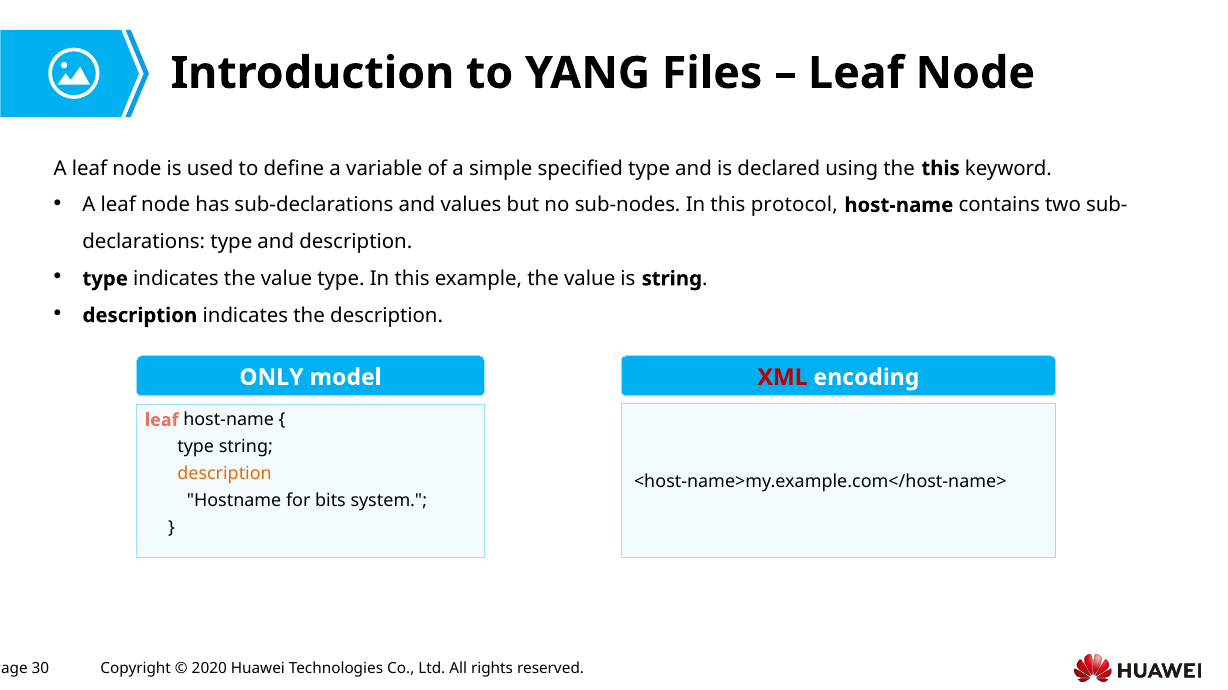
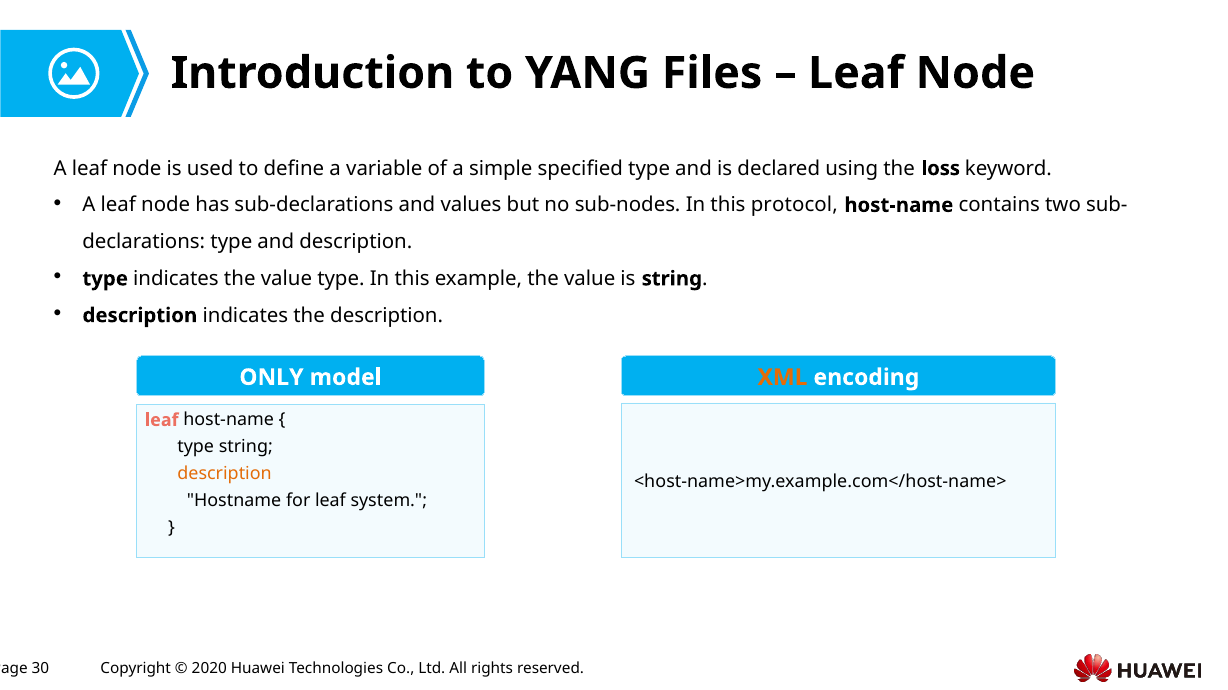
the this: this -> loss
XML colour: red -> orange
for bits: bits -> leaf
